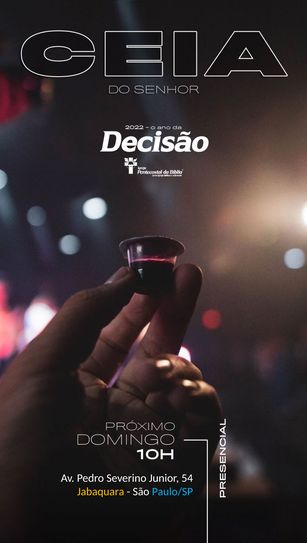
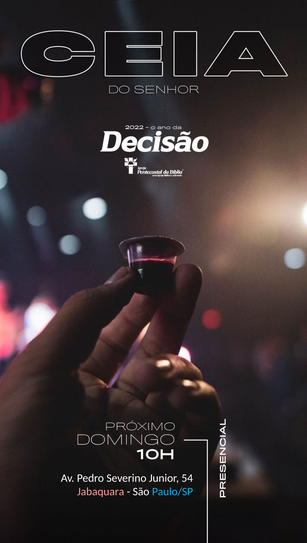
Jabaquara colour: yellow -> pink
